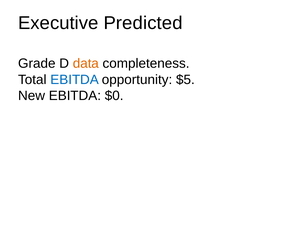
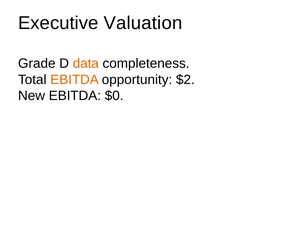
Predicted: Predicted -> Valuation
EBITDA at (75, 80) colour: blue -> orange
$5: $5 -> $2
